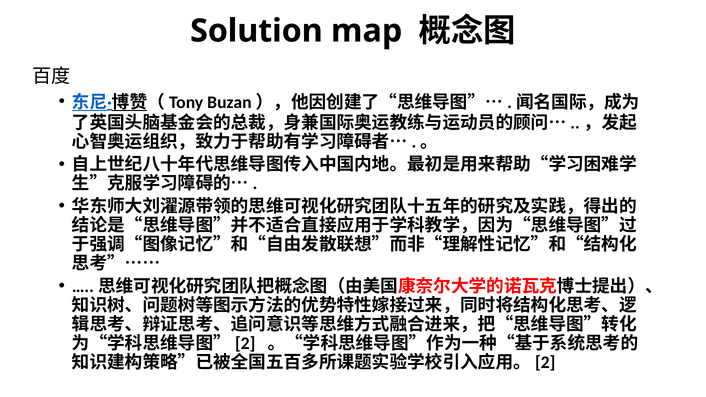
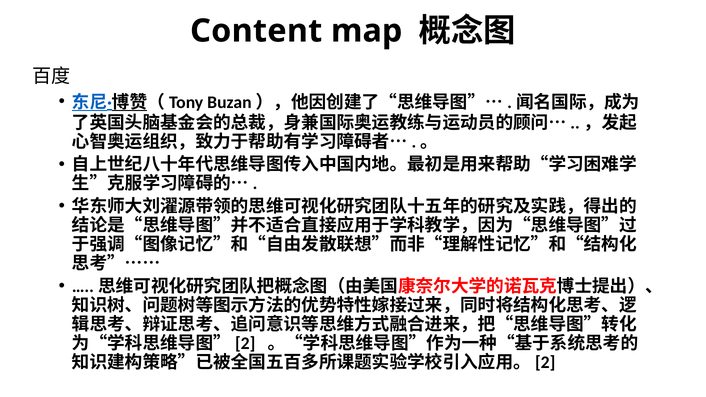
Solution: Solution -> Content
